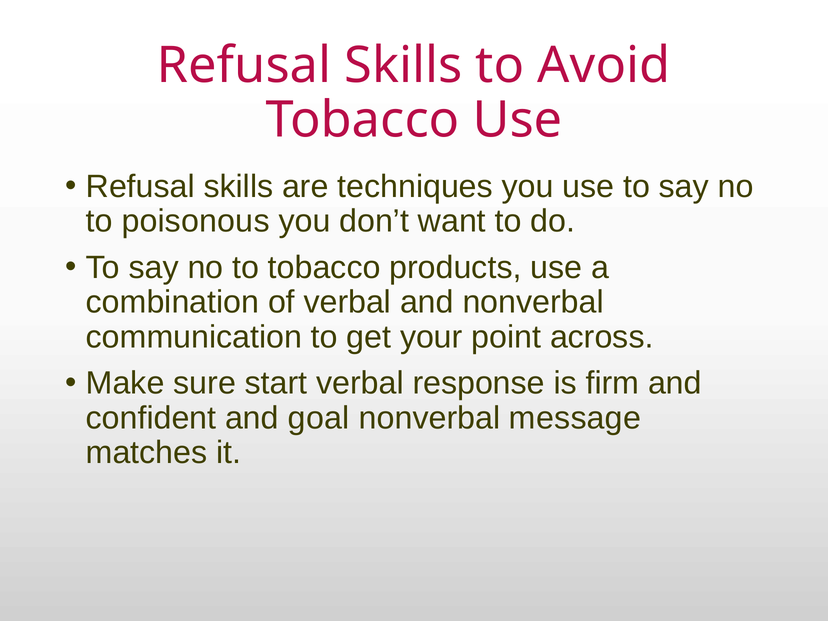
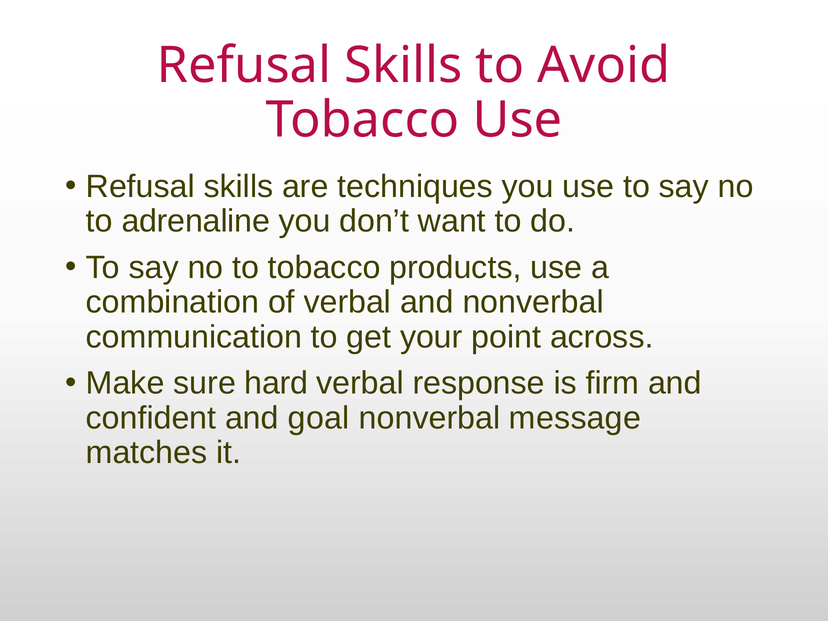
poisonous: poisonous -> adrenaline
start: start -> hard
